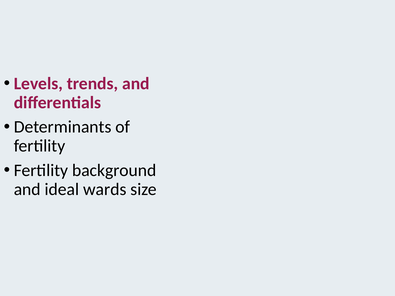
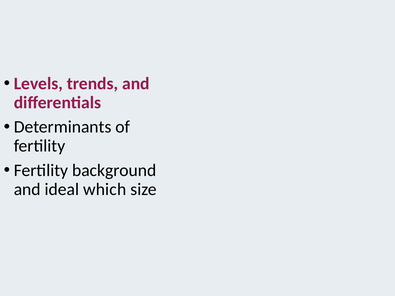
wards: wards -> which
